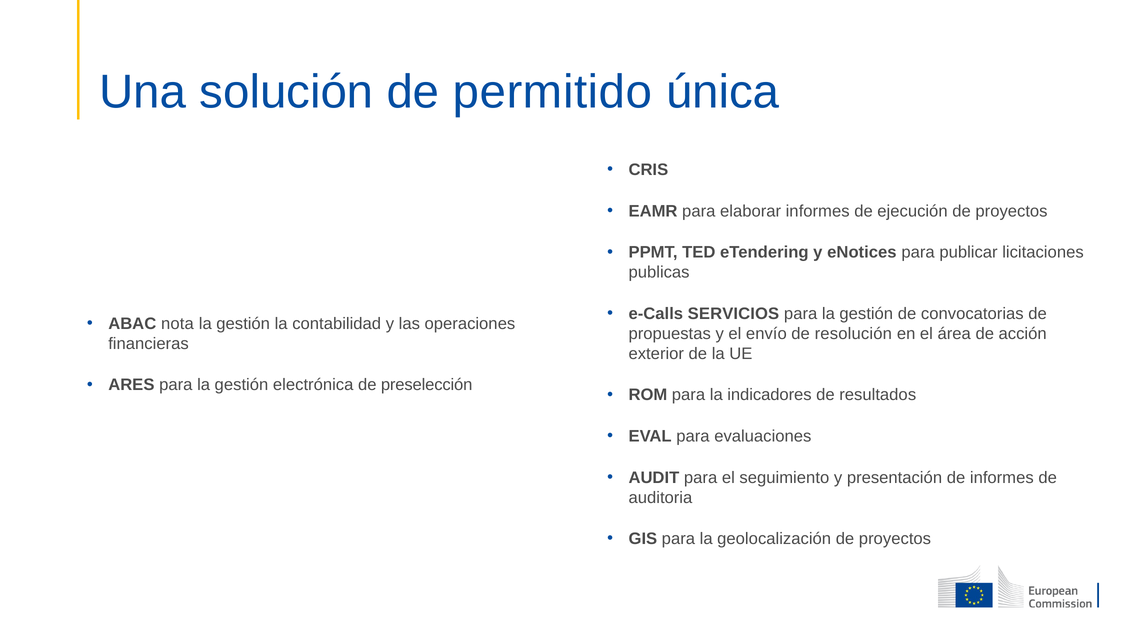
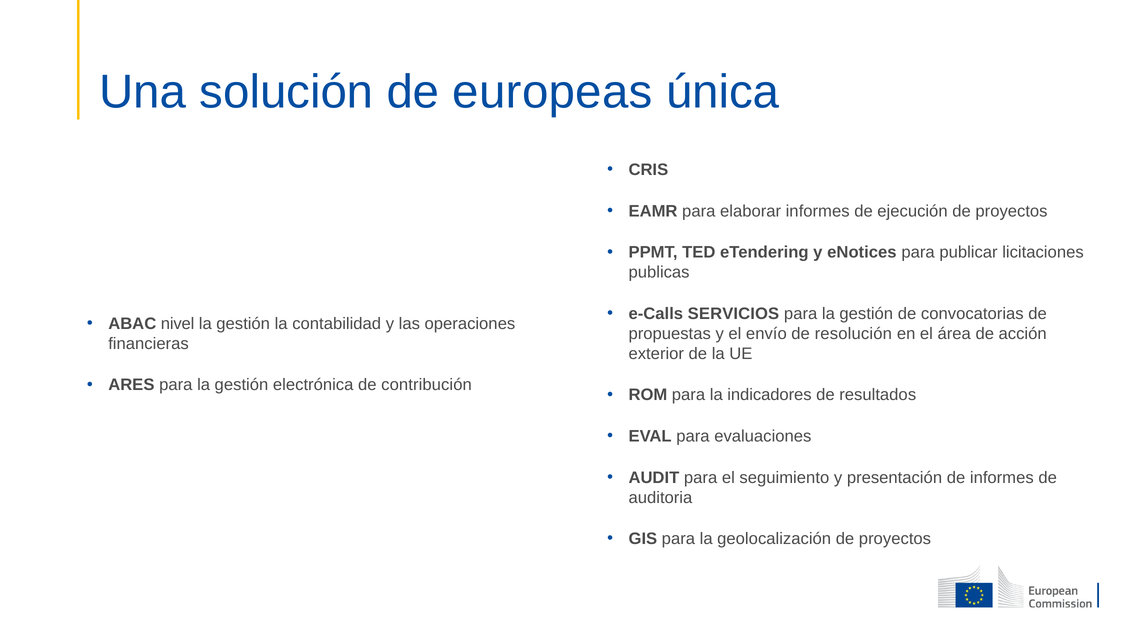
permitido: permitido -> europeas
nota: nota -> nivel
preselección: preselección -> contribución
